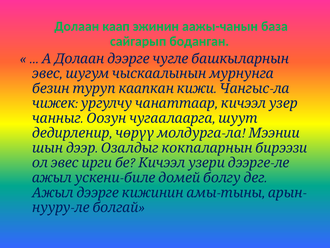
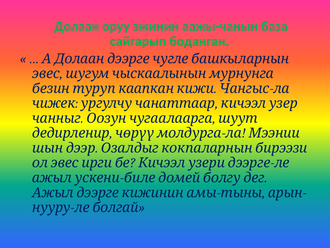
каап: каап -> оруу
